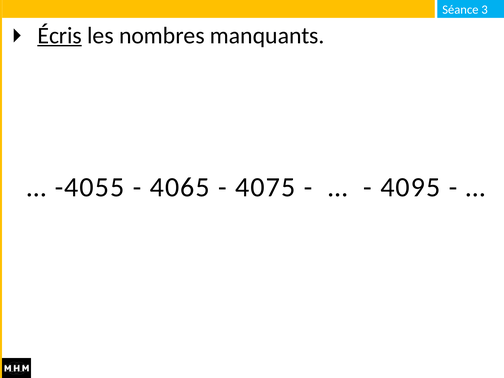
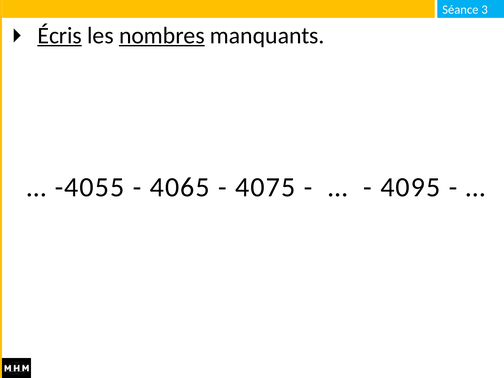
nombres underline: none -> present
